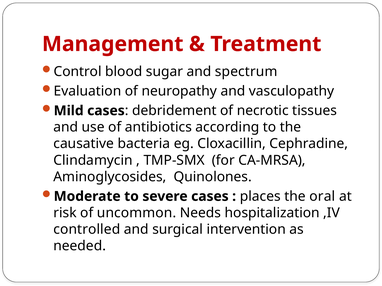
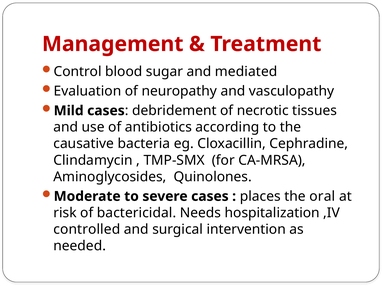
spectrum: spectrum -> mediated
uncommon: uncommon -> bactericidal
